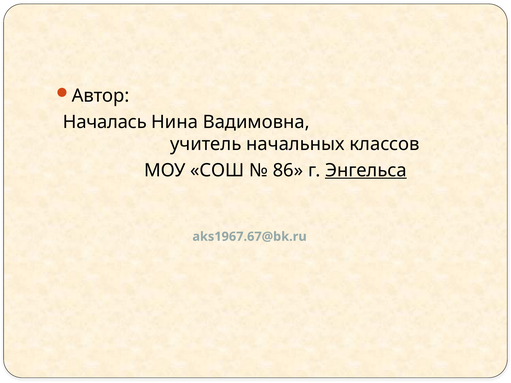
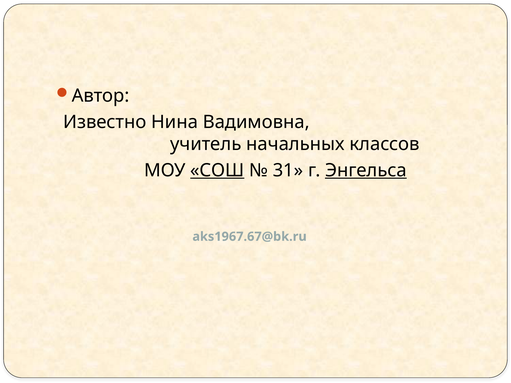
Началась: Началась -> Известно
СОШ underline: none -> present
86: 86 -> 31
